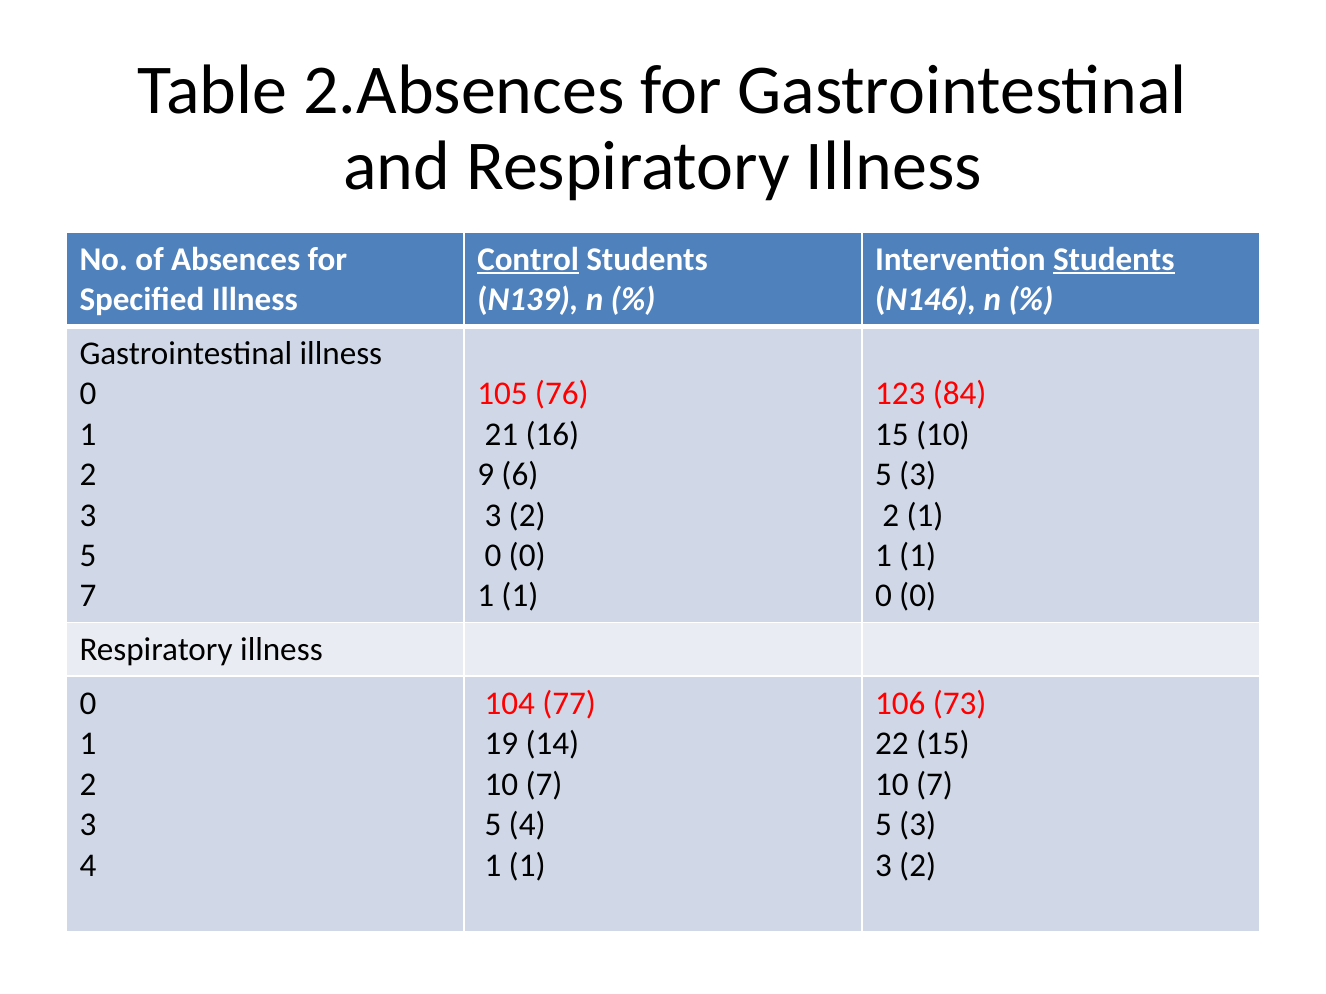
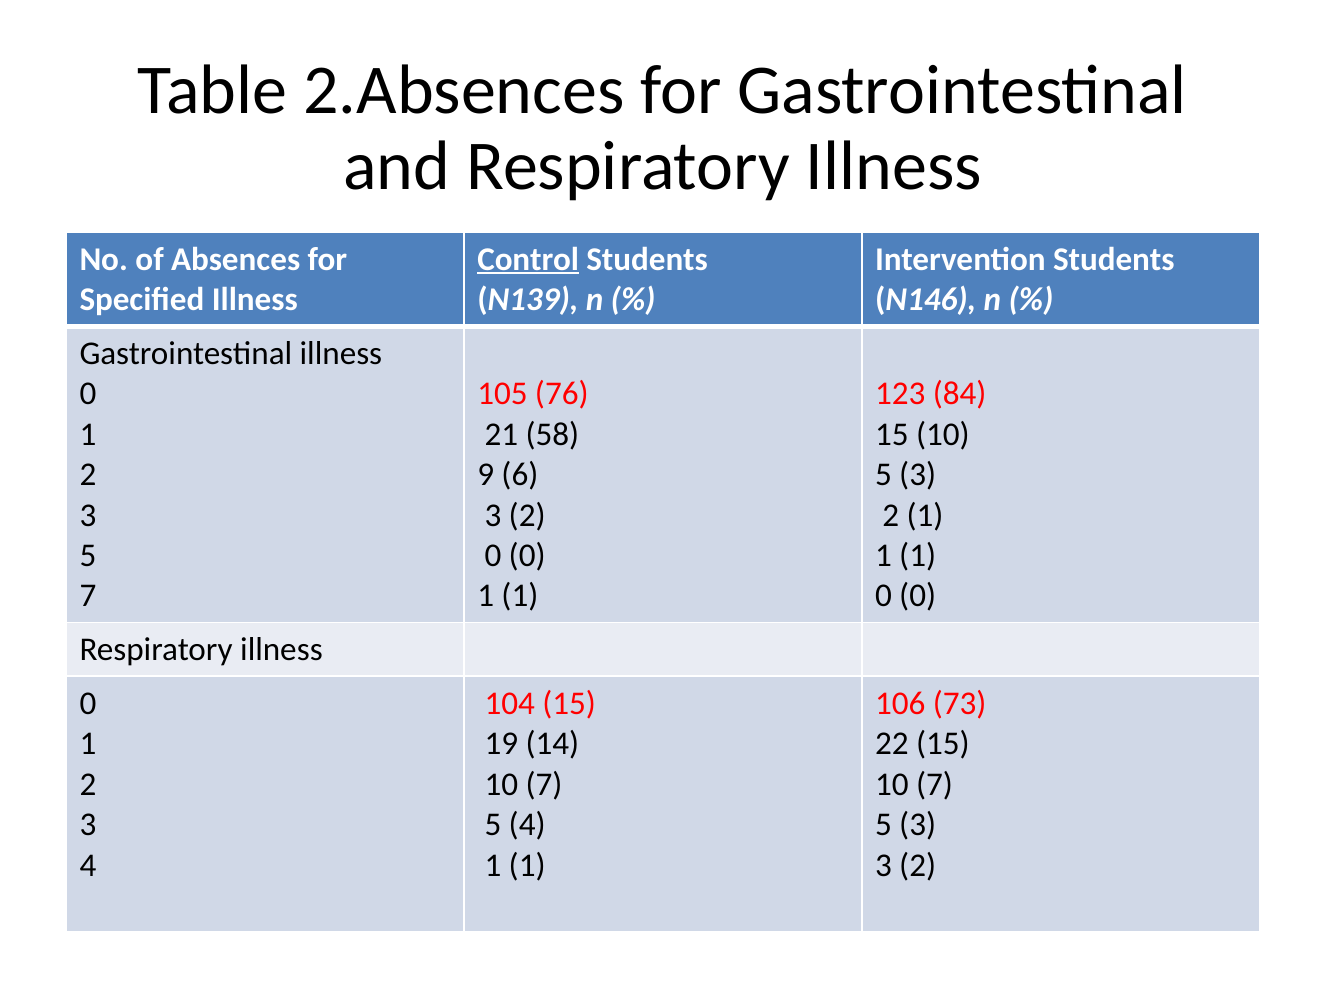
Students at (1114, 259) underline: present -> none
16: 16 -> 58
104 77: 77 -> 15
